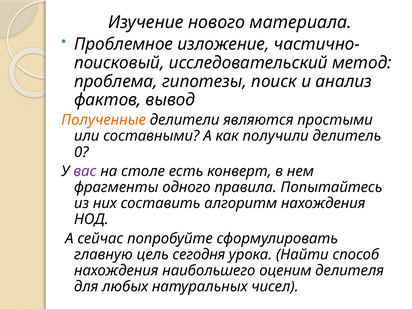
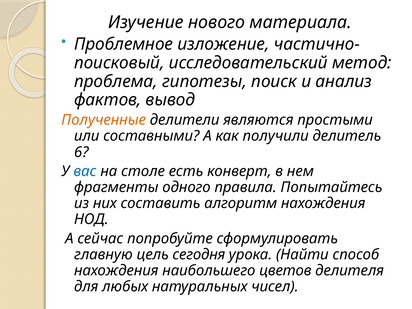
0: 0 -> 6
вас colour: purple -> blue
оценим: оценим -> цветов
